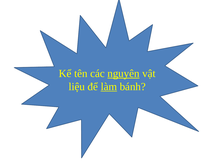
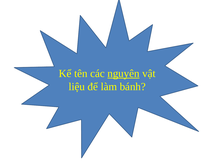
làm underline: present -> none
